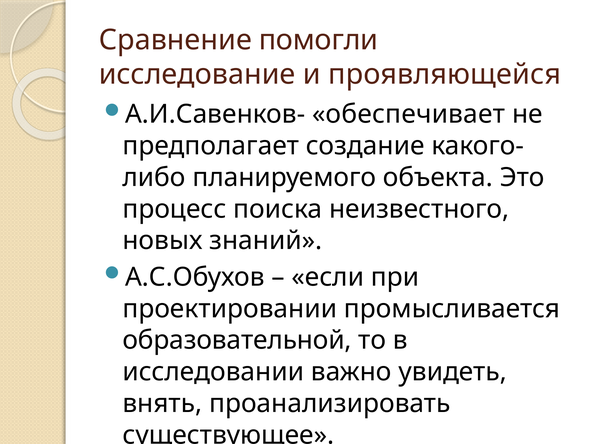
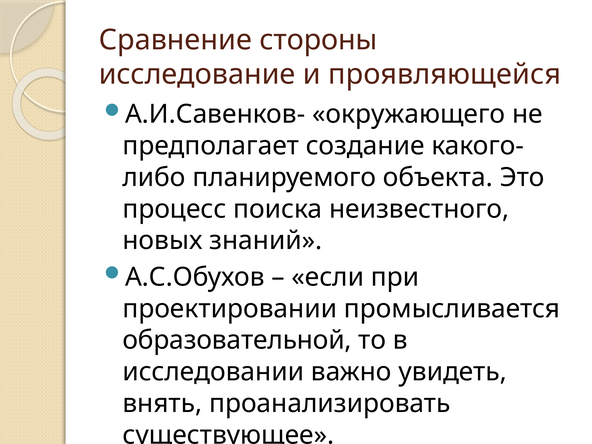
помогли: помогли -> стороны
обеспечивает: обеспечивает -> окружающего
